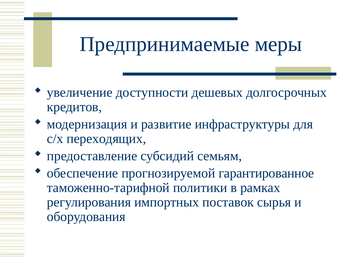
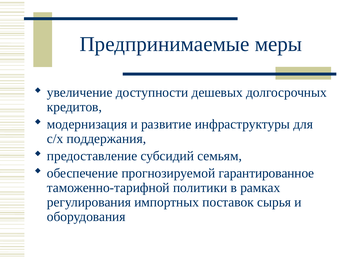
переходящих: переходящих -> поддержания
